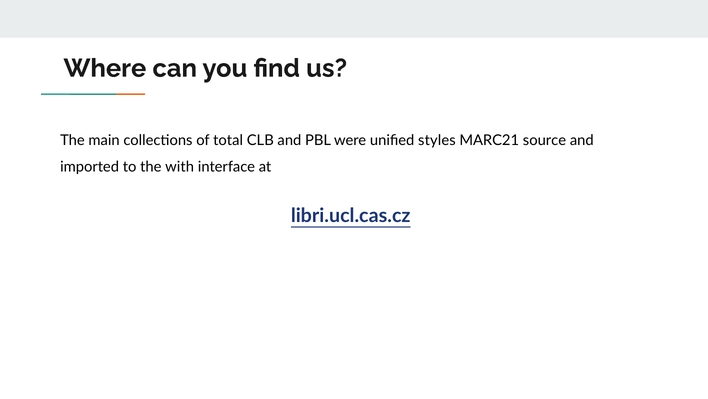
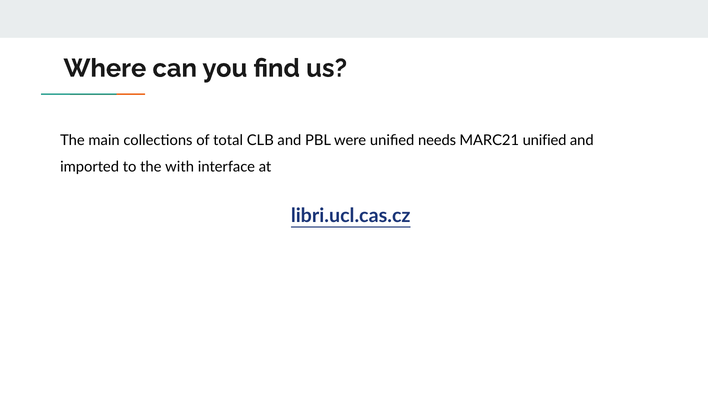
styles: styles -> needs
MARC21 source: source -> unified
